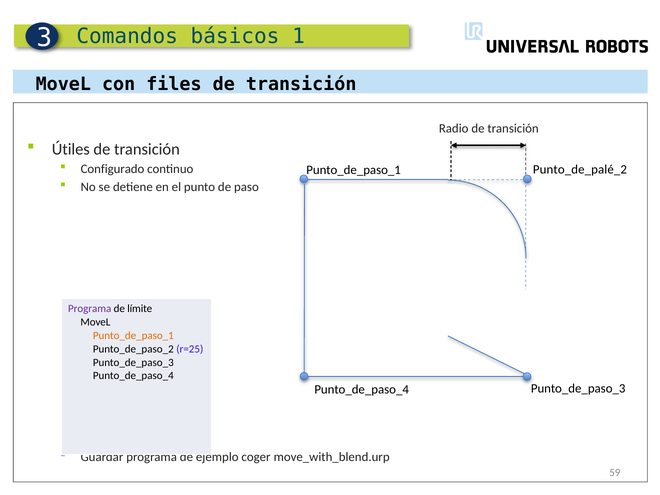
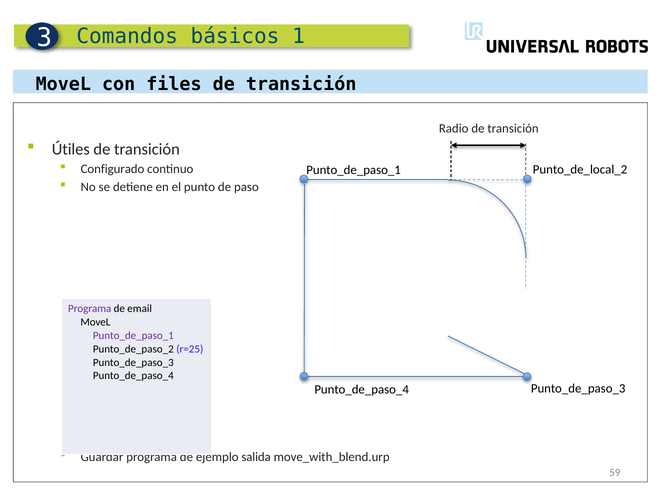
Punto_de_palé_2: Punto_de_palé_2 -> Punto_de_local_2
límite: límite -> email
Punto_de_paso_1 at (133, 336) colour: orange -> purple
coger: coger -> salida
